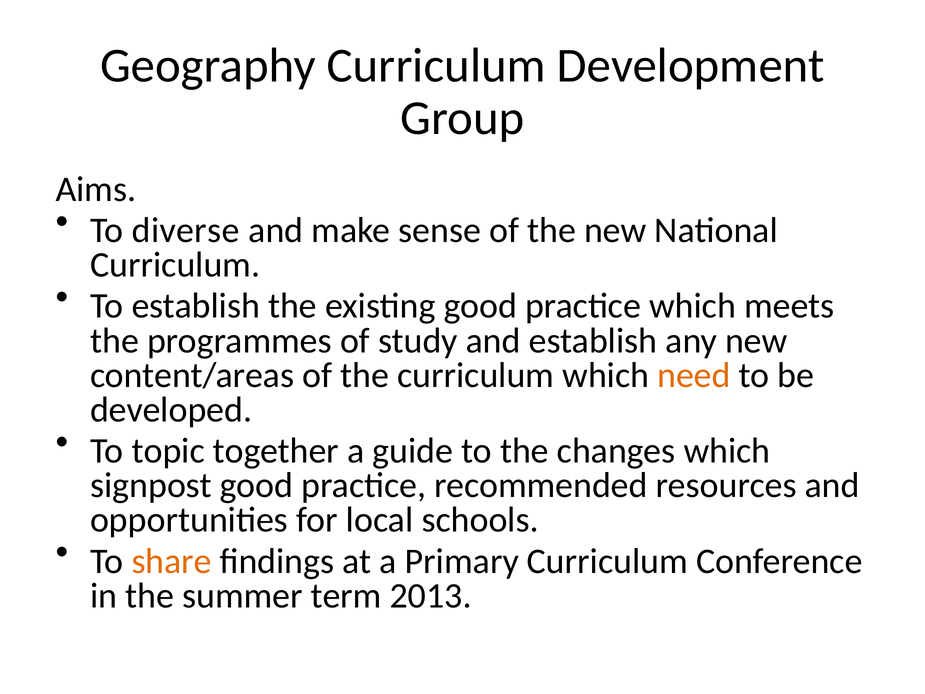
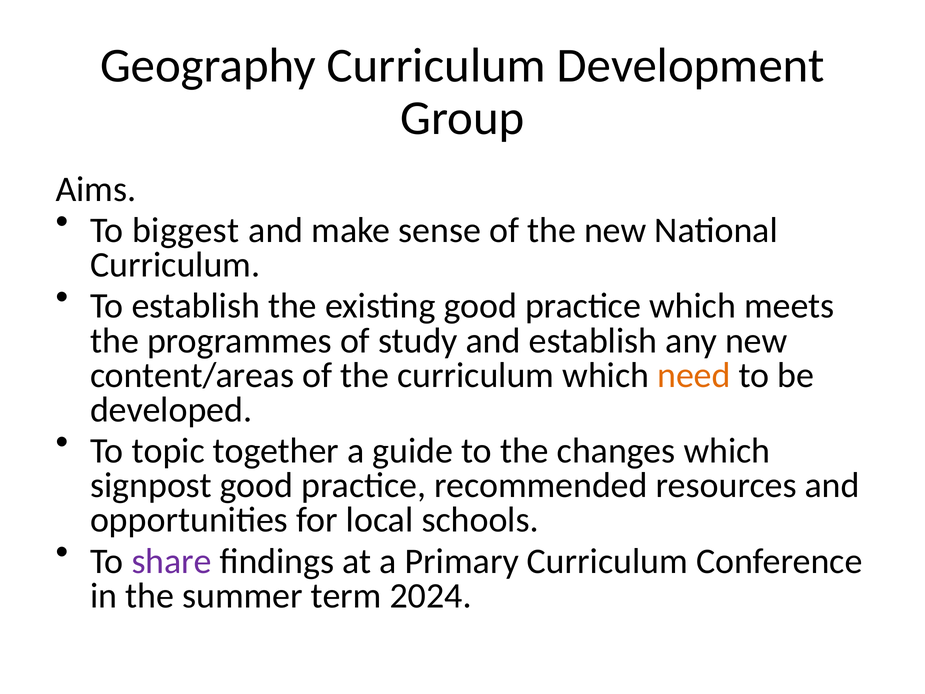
diverse: diverse -> biggest
share colour: orange -> purple
2013: 2013 -> 2024
